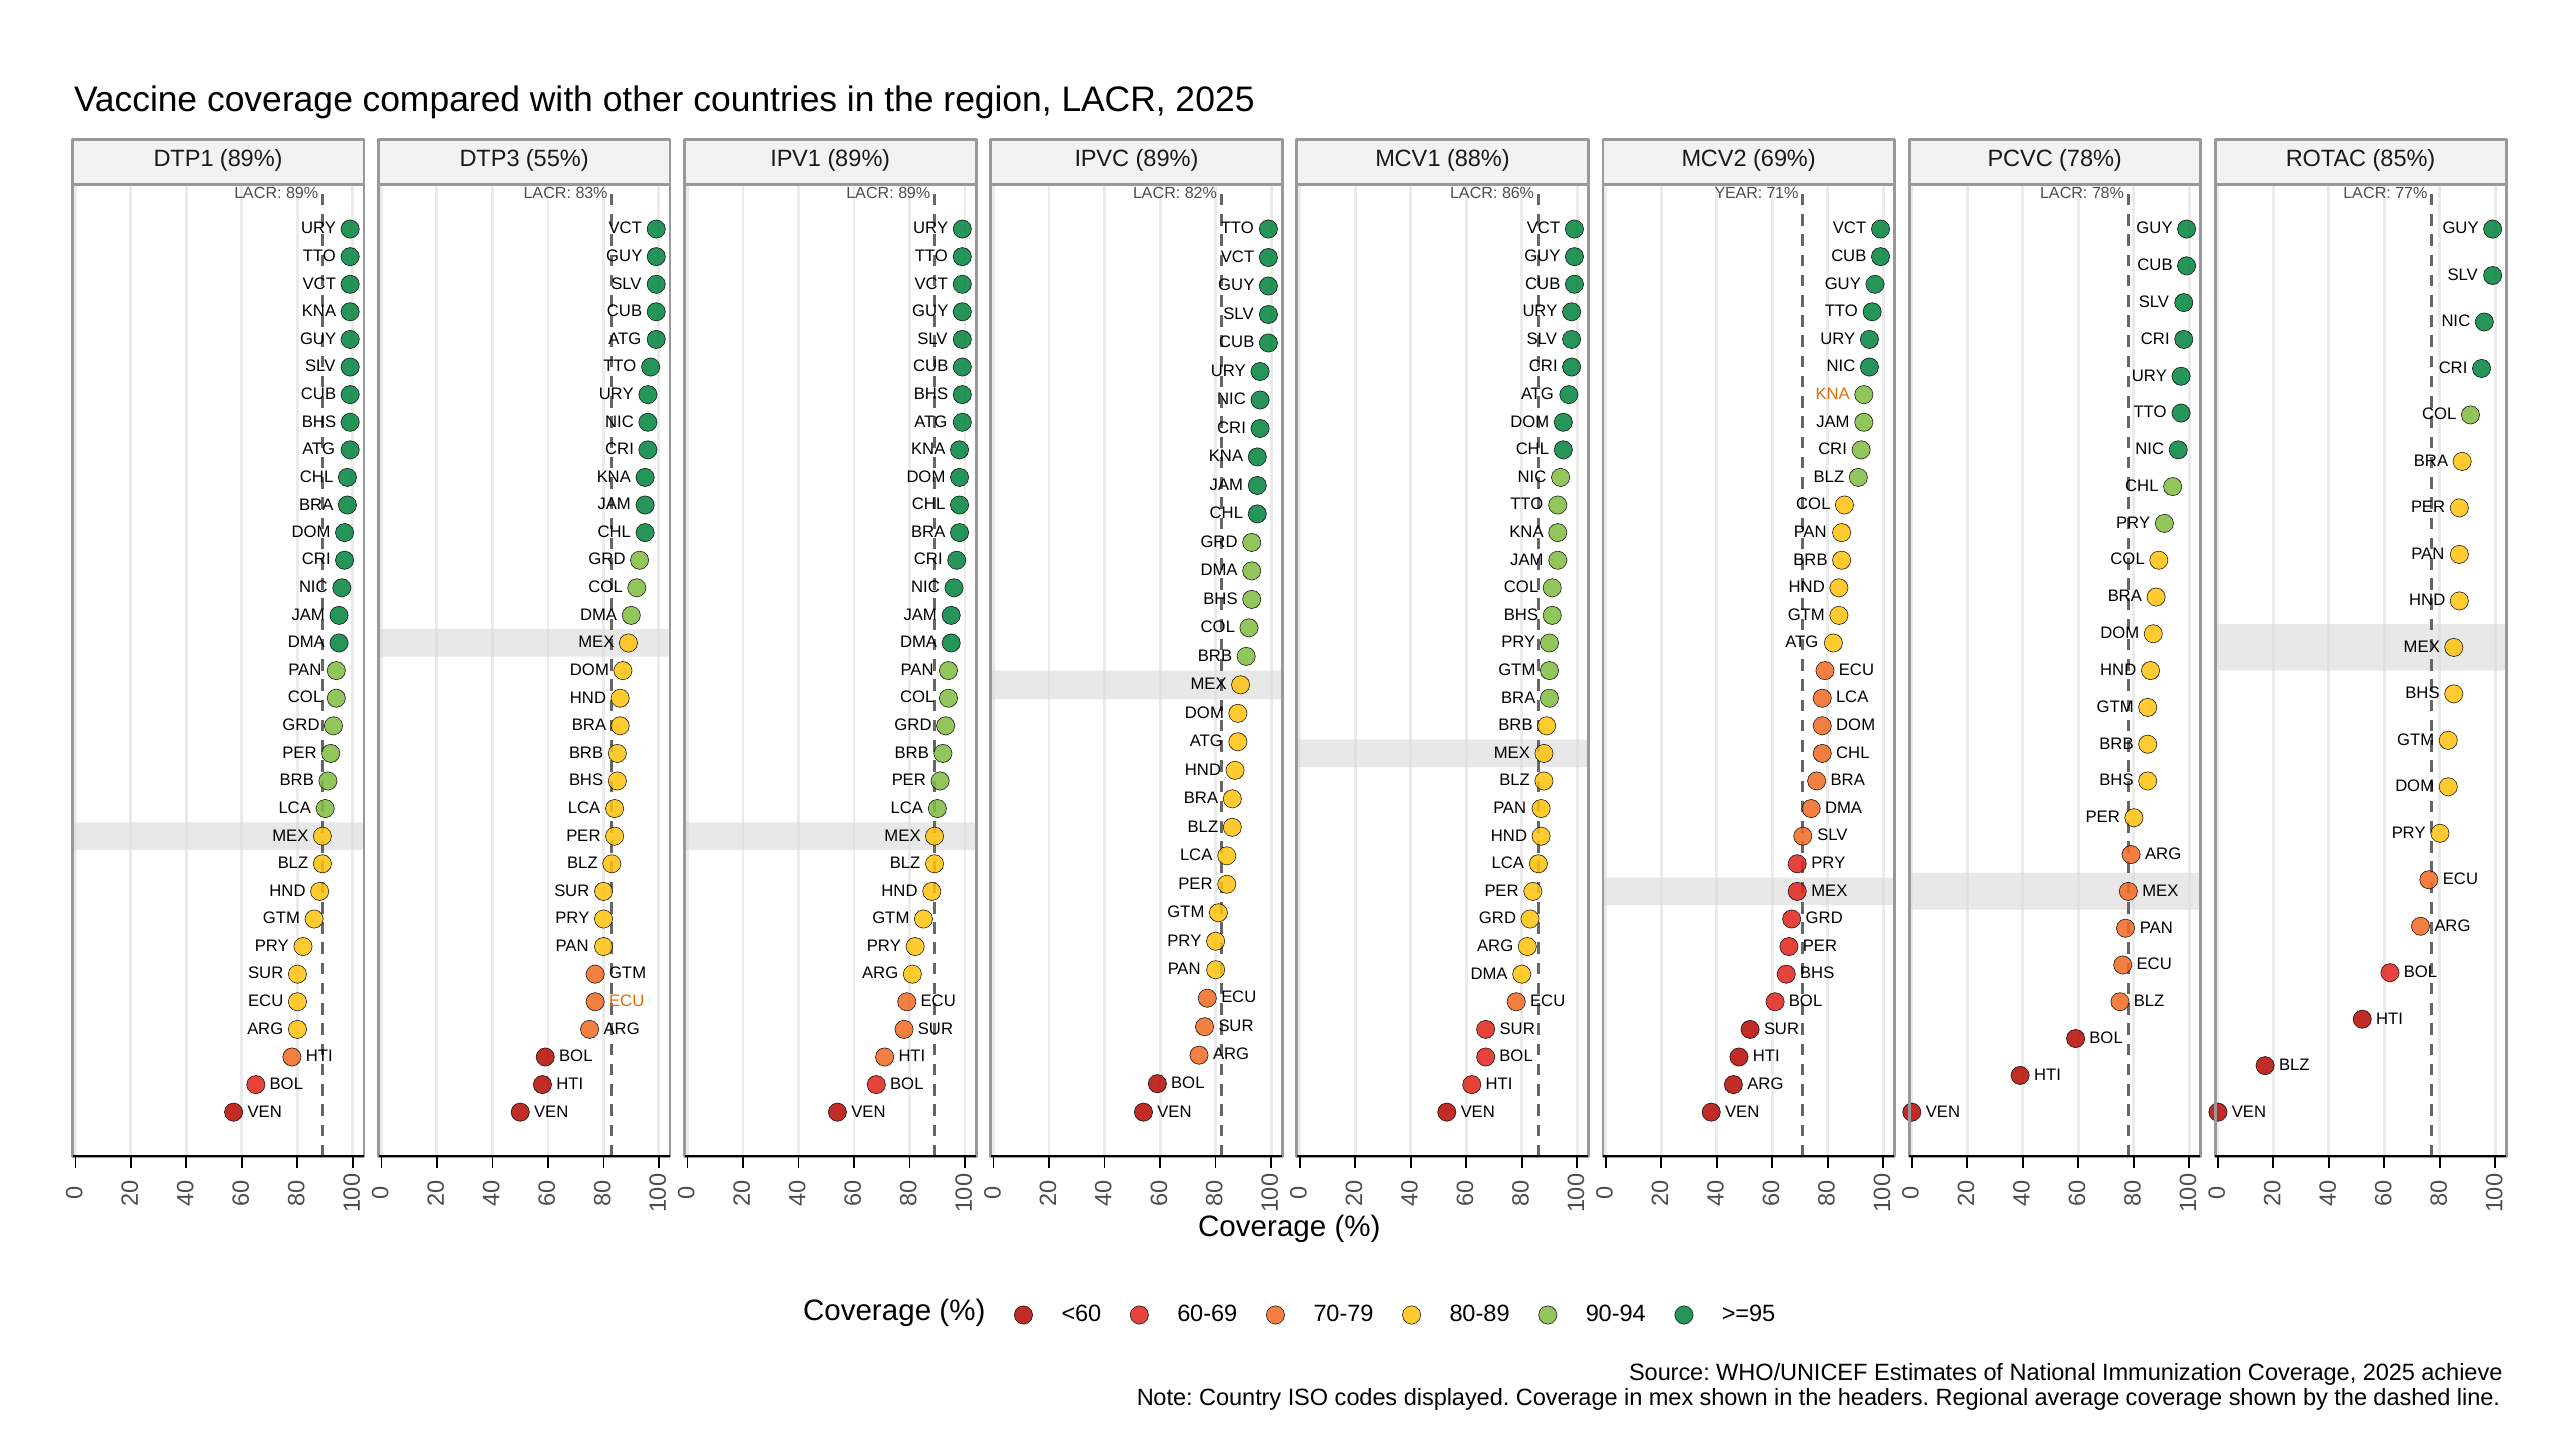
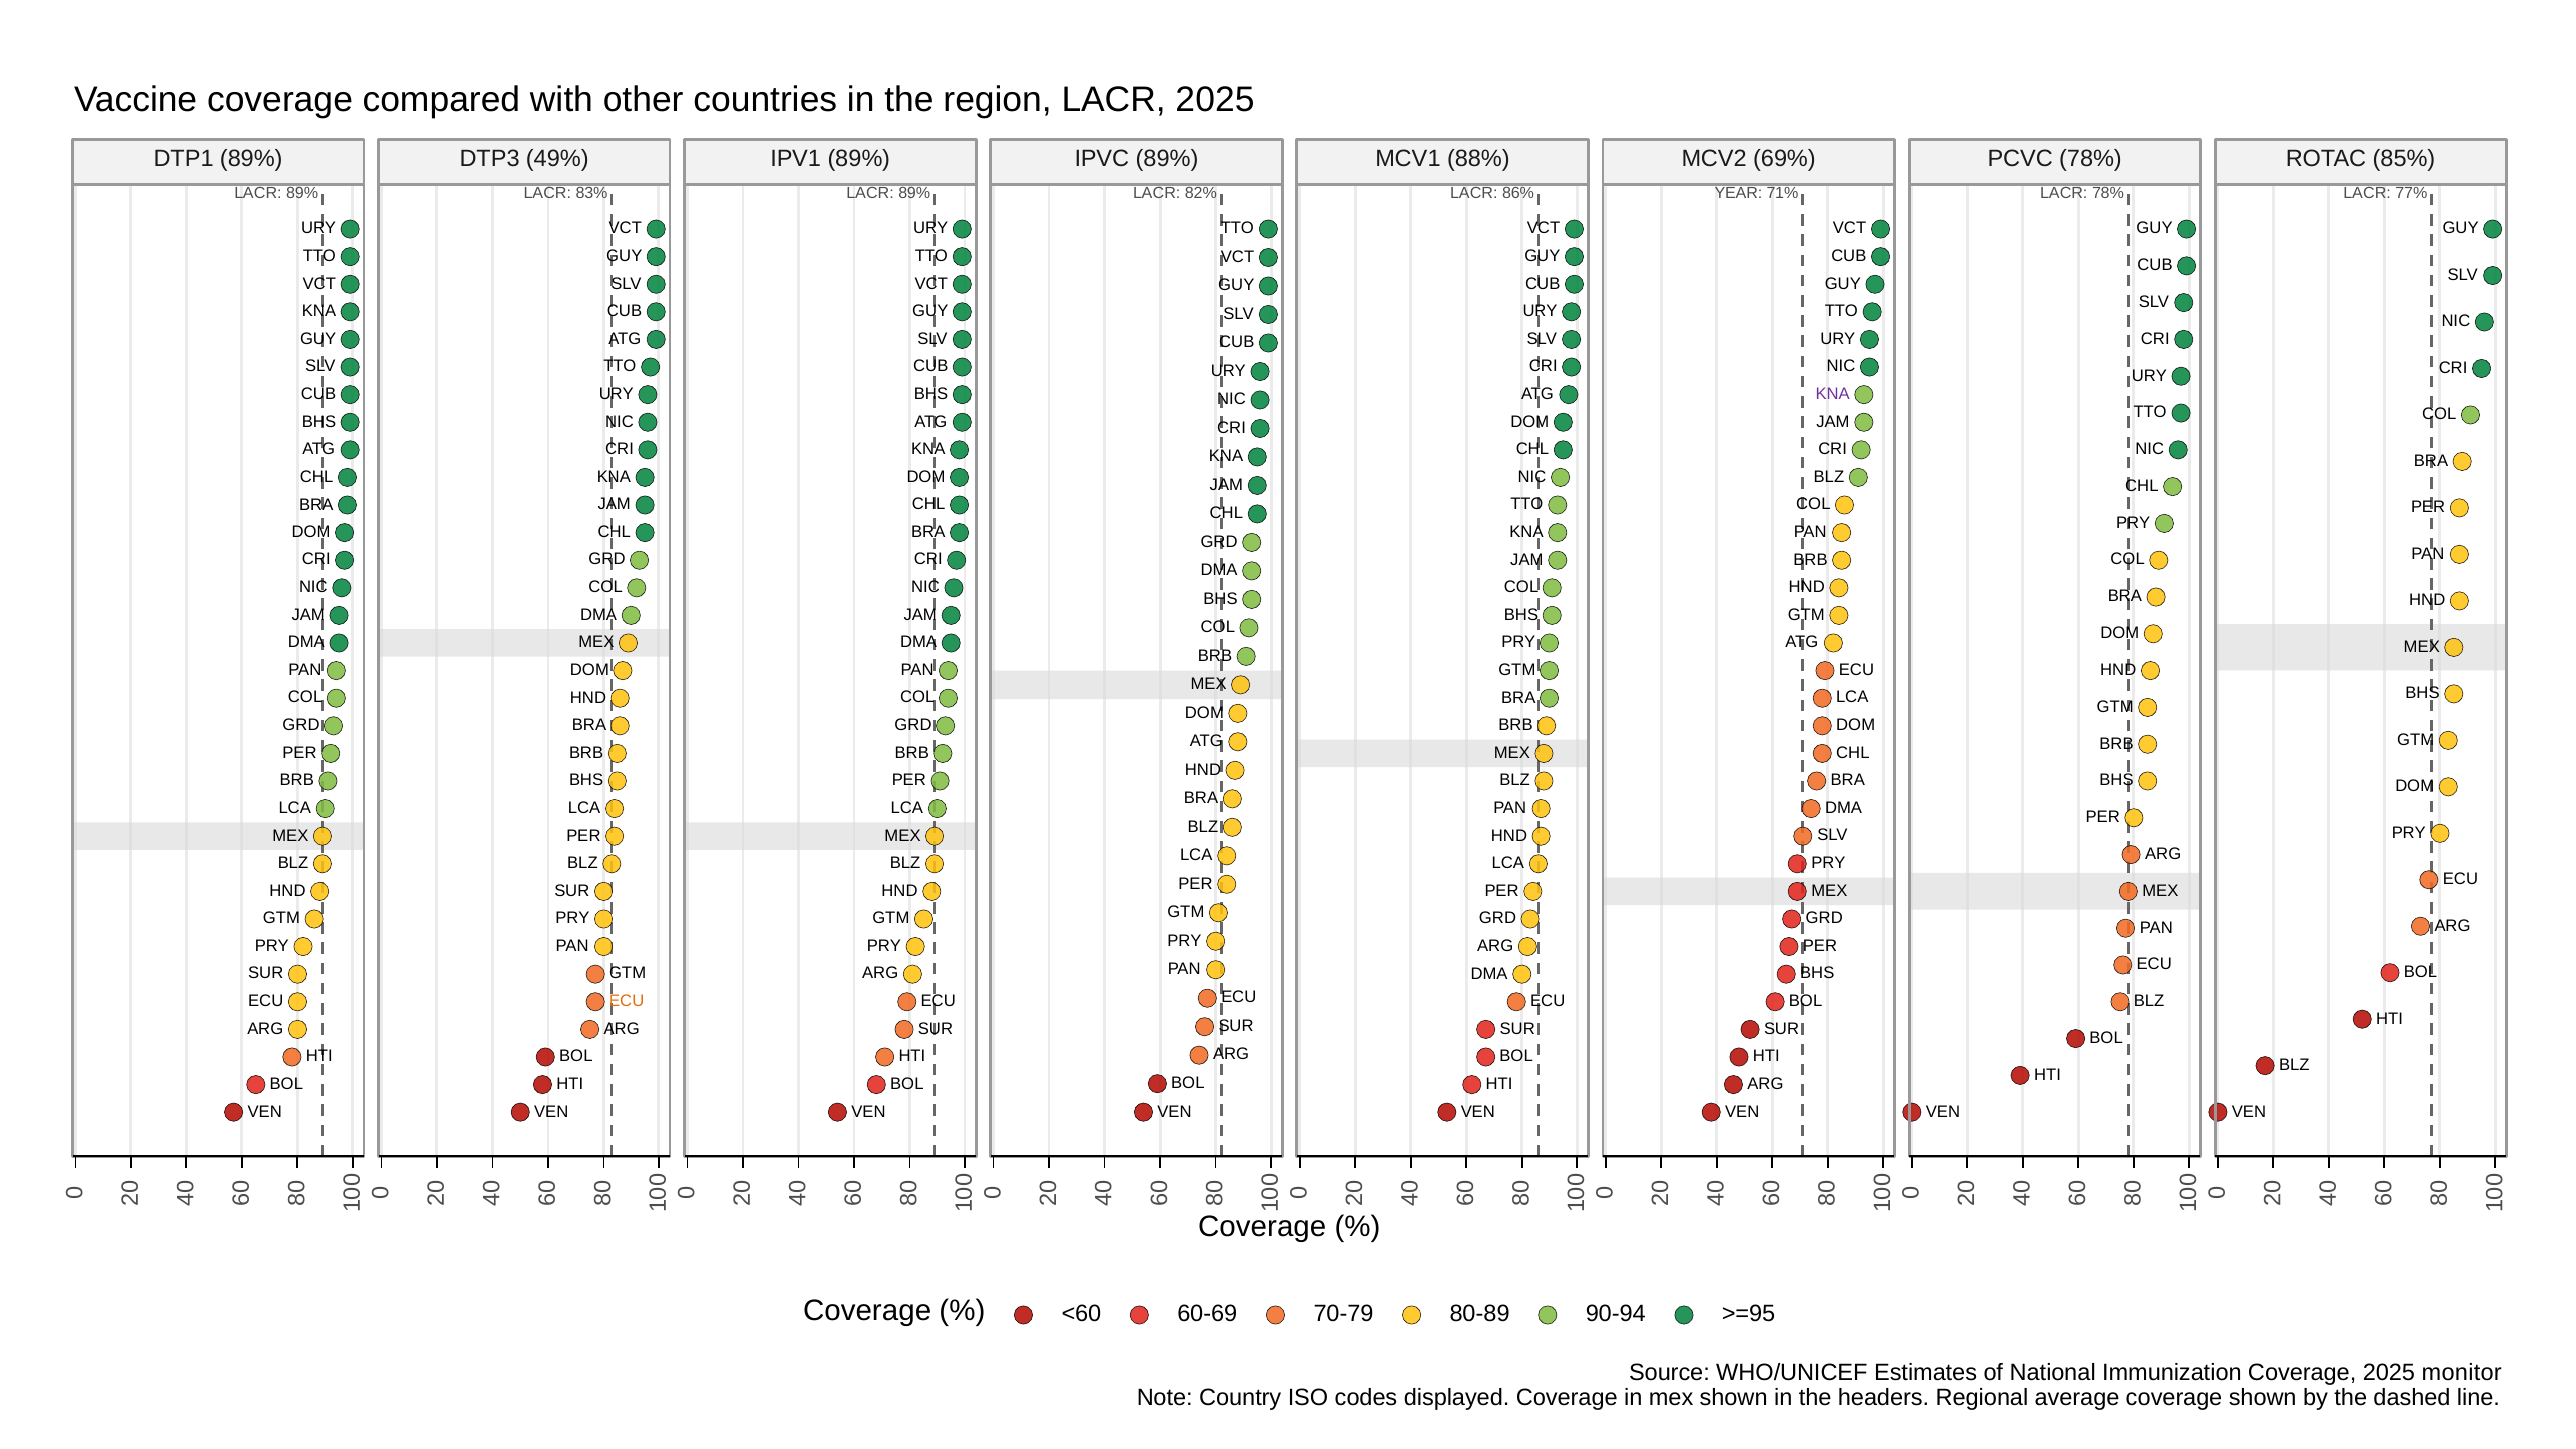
55%: 55% -> 49%
KNA at (1833, 394) colour: orange -> purple
achieve: achieve -> monitor
